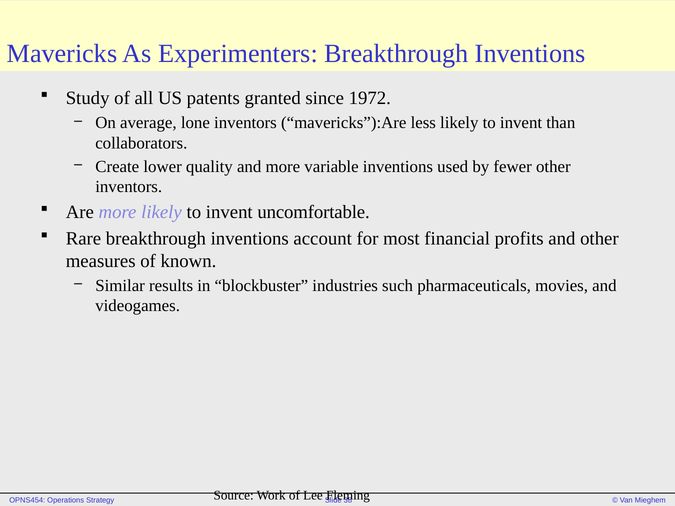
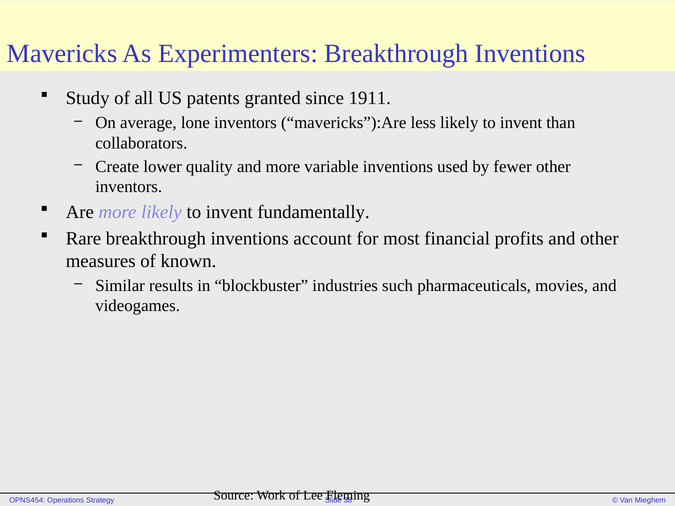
1972: 1972 -> 1911
uncomfortable: uncomfortable -> fundamentally
